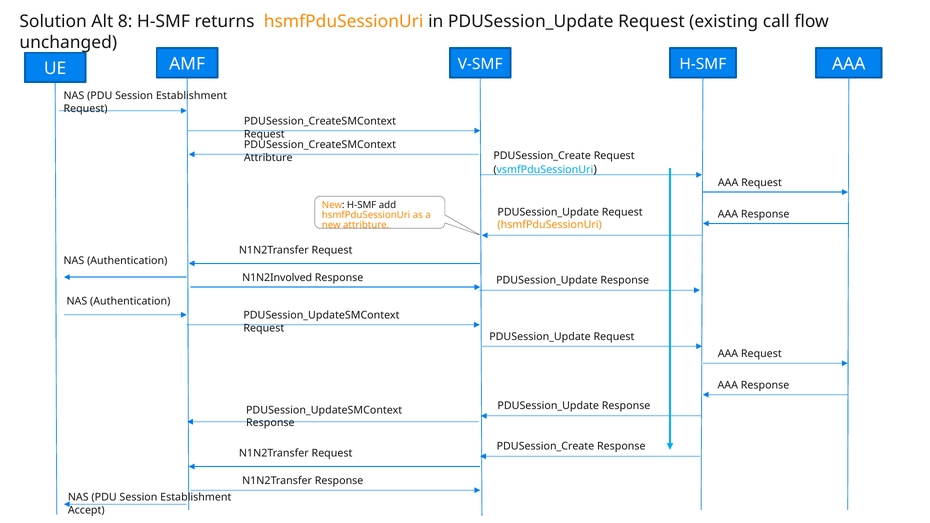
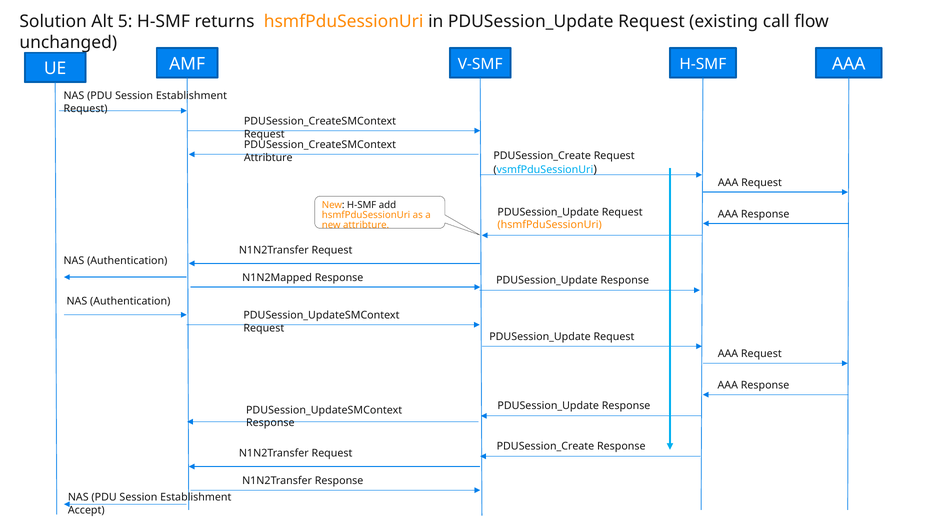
8: 8 -> 5
N1N2Involved: N1N2Involved -> N1N2Mapped
